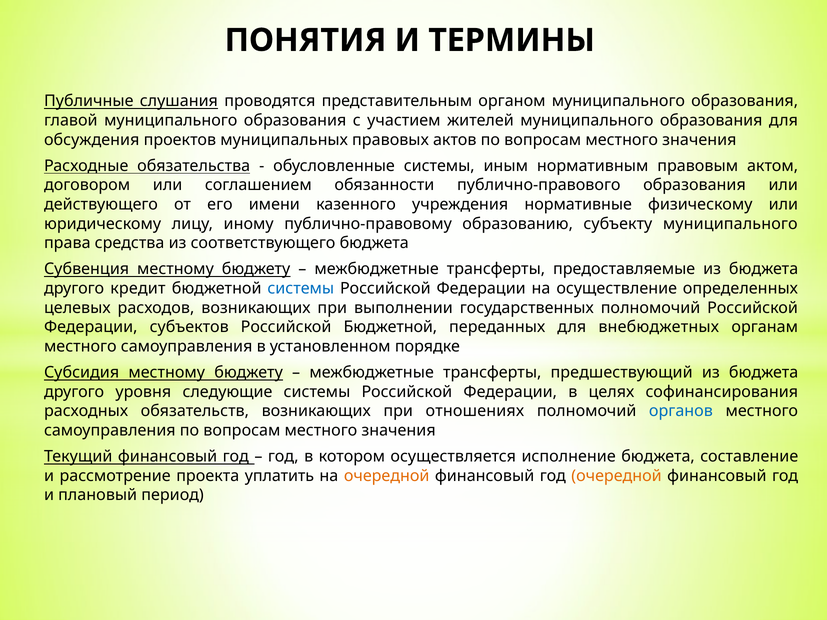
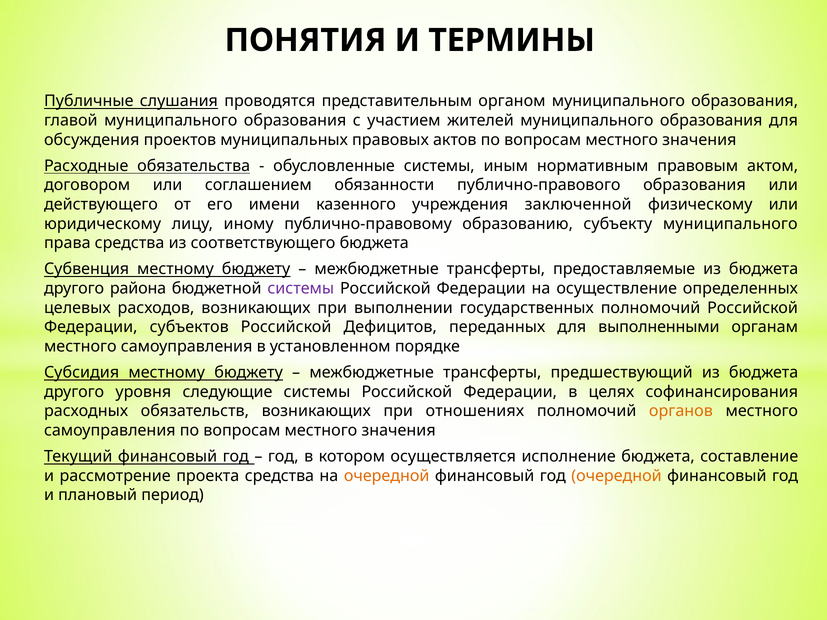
нормативные: нормативные -> заключенной
кредит: кредит -> района
системы at (301, 289) colour: blue -> purple
Российской Бюджетной: Бюджетной -> Дефицитов
внебюджетных: внебюджетных -> выполненными
органов colour: blue -> orange
проекта уплатить: уплатить -> средства
